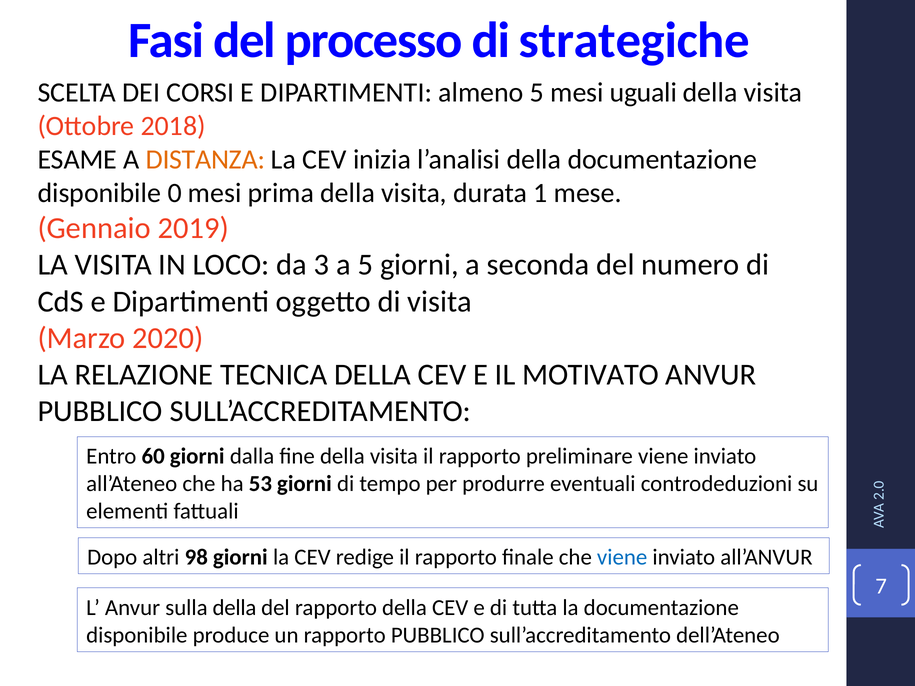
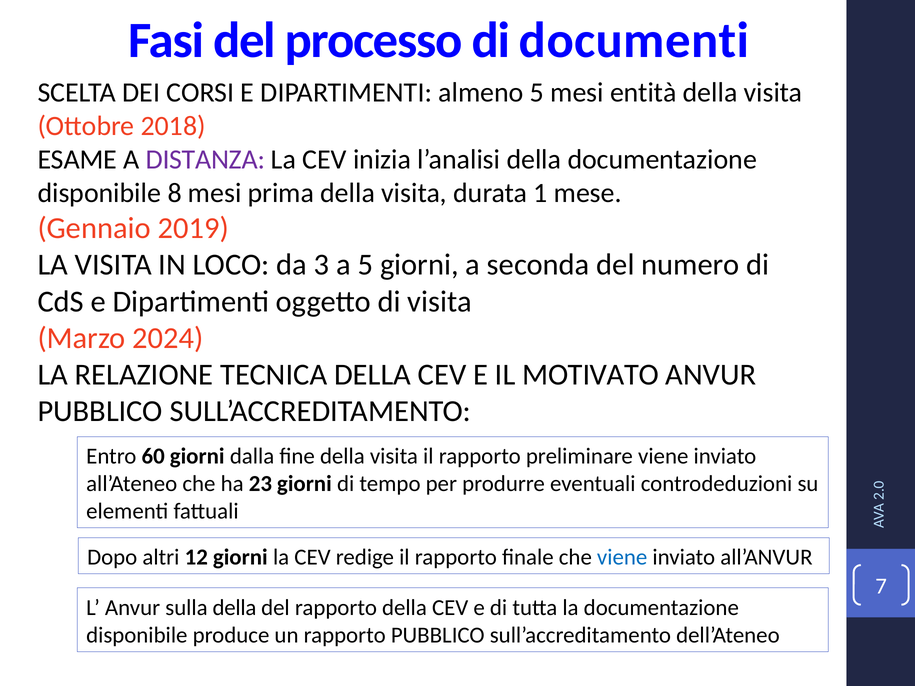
strategiche: strategiche -> documenti
uguali: uguali -> entità
DISTANZA colour: orange -> purple
disponibile 0: 0 -> 8
2020: 2020 -> 2024
53: 53 -> 23
98: 98 -> 12
